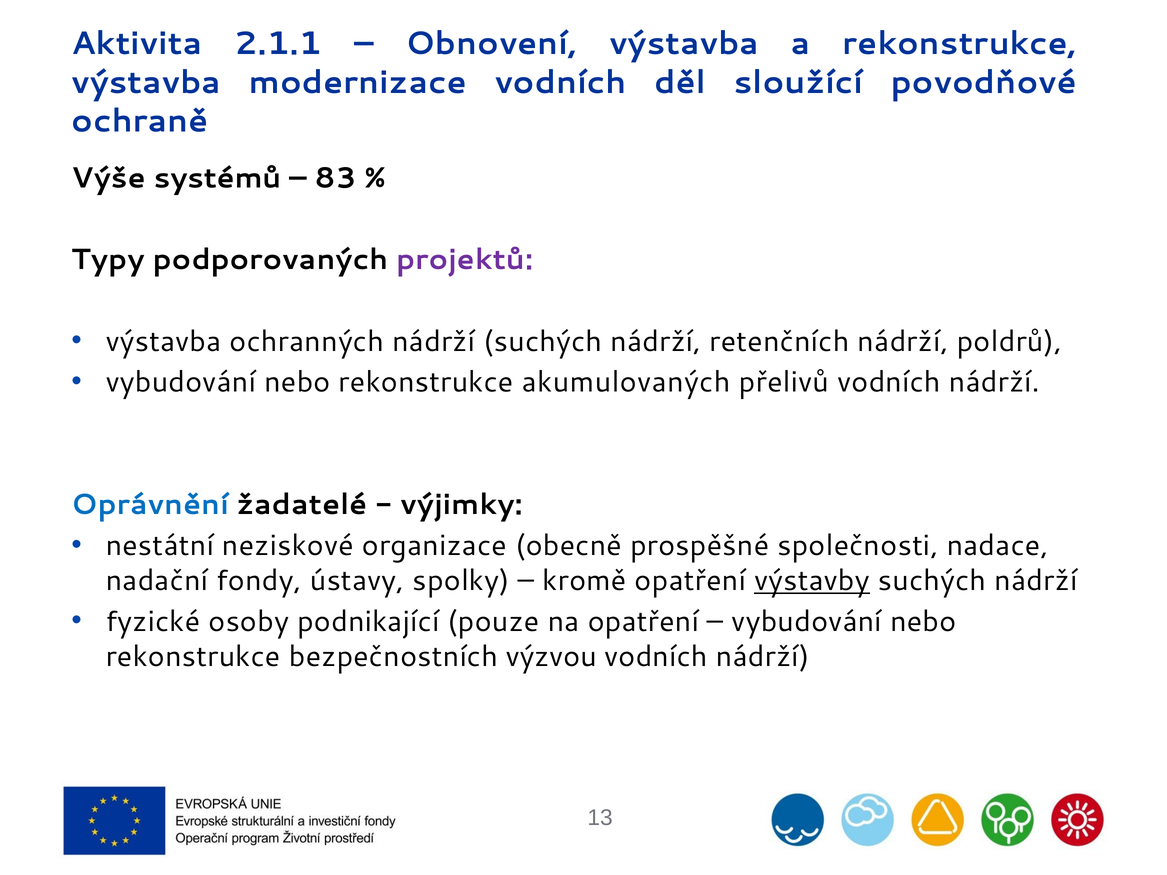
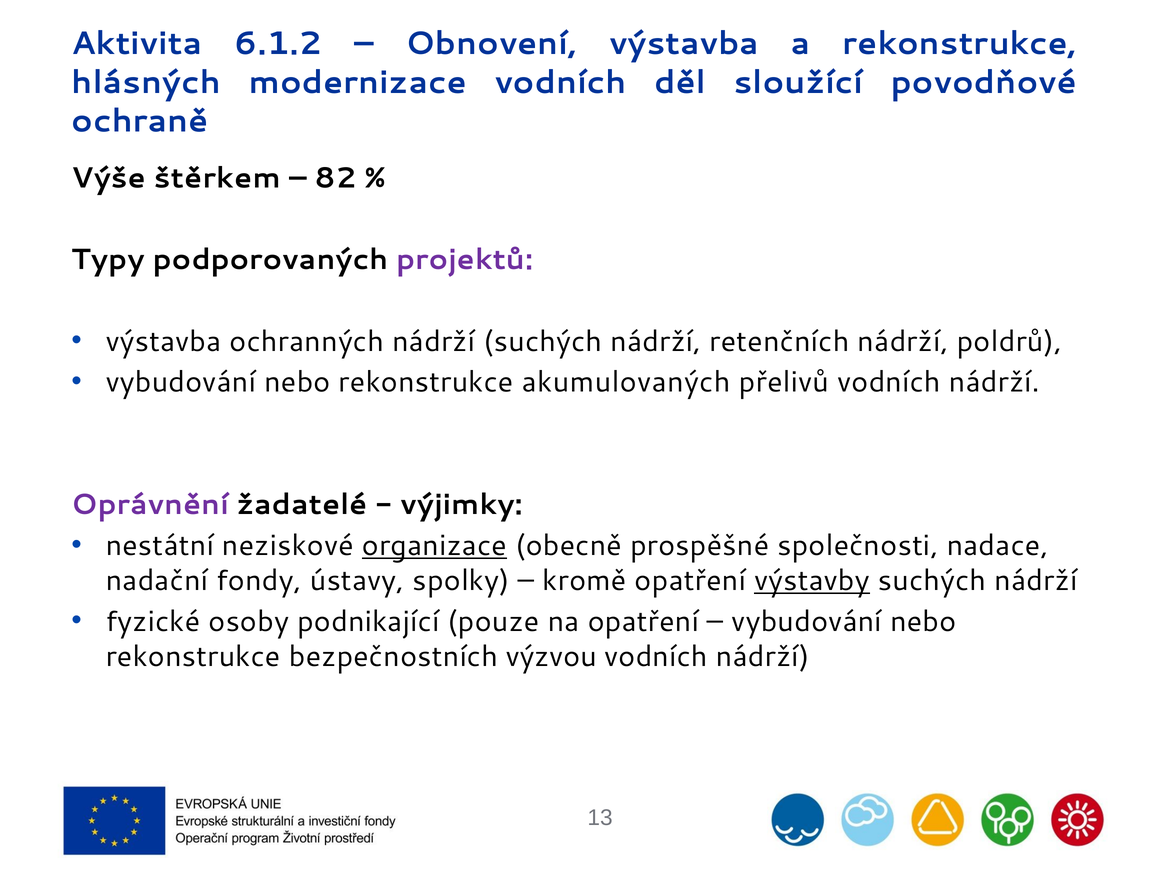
2.1.1: 2.1.1 -> 6.1.2
výstavba at (146, 82): výstavba -> hlásných
systémů: systémů -> štěrkem
83: 83 -> 82
Oprávnění colour: blue -> purple
organizace underline: none -> present
